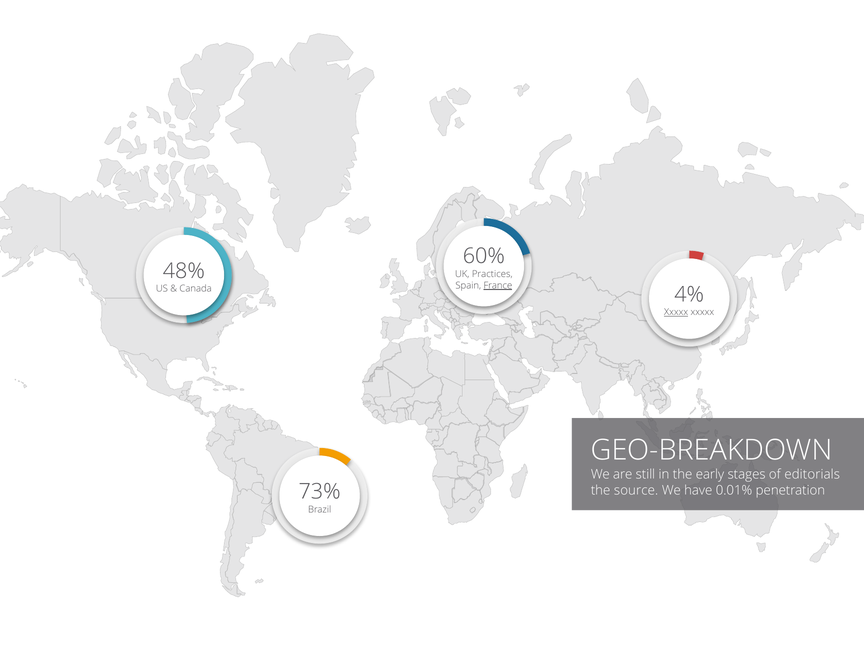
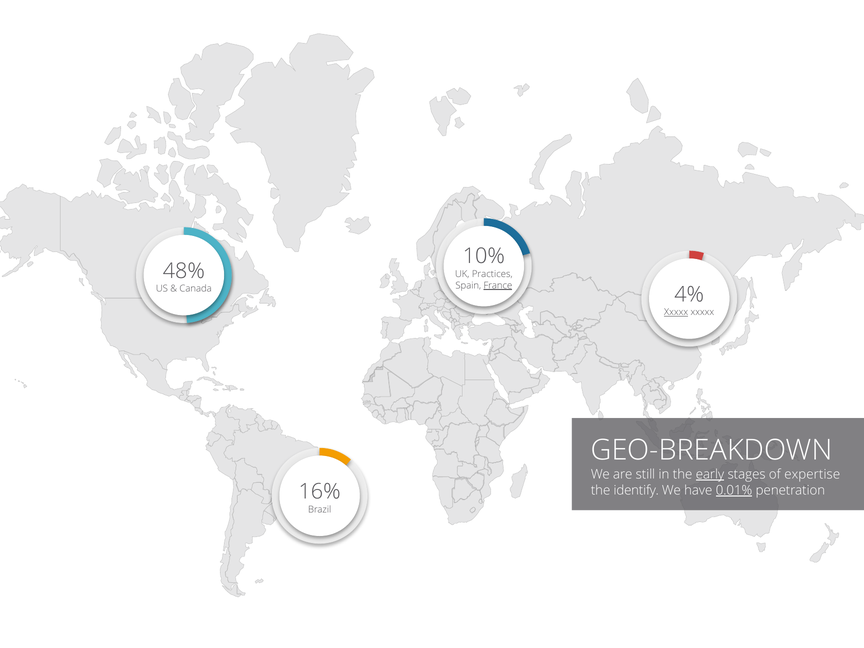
60%: 60% -> 10%
early underline: none -> present
editorials: editorials -> expertise
73%: 73% -> 16%
source: source -> identify
0.01% underline: none -> present
